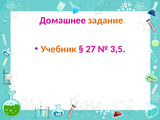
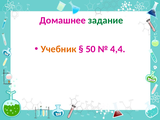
задание colour: orange -> green
27 at (91, 49): 27 -> 50
3,5: 3,5 -> 4,4
